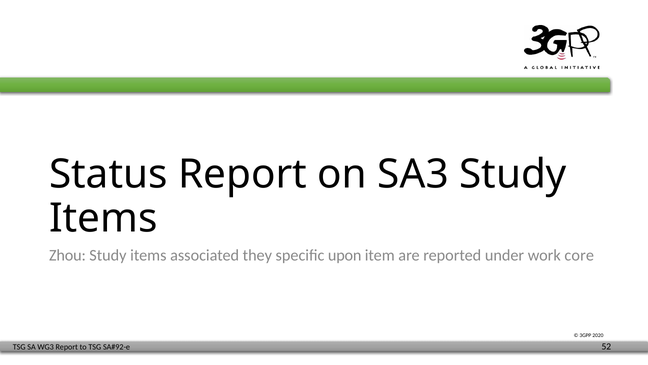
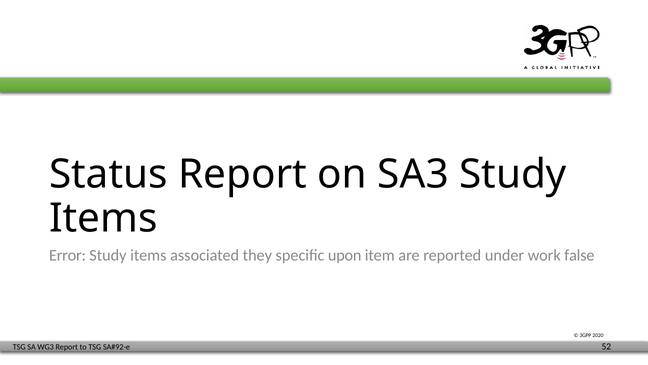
Zhou: Zhou -> Error
core: core -> false
